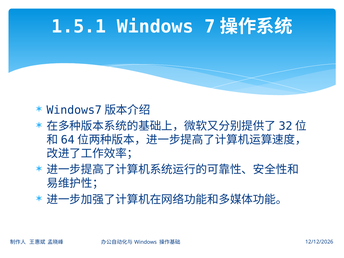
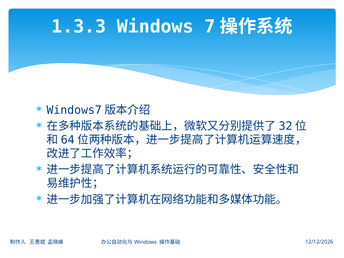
1.5.1: 1.5.1 -> 1.3.3
